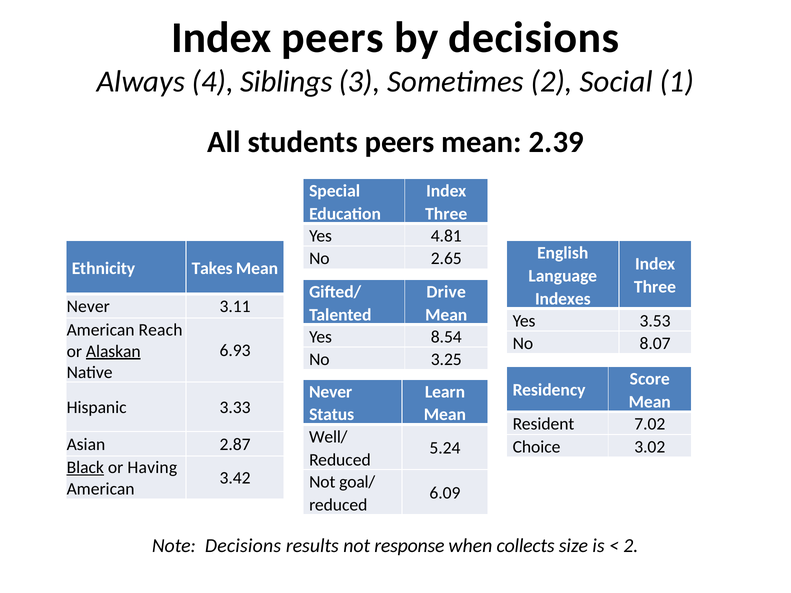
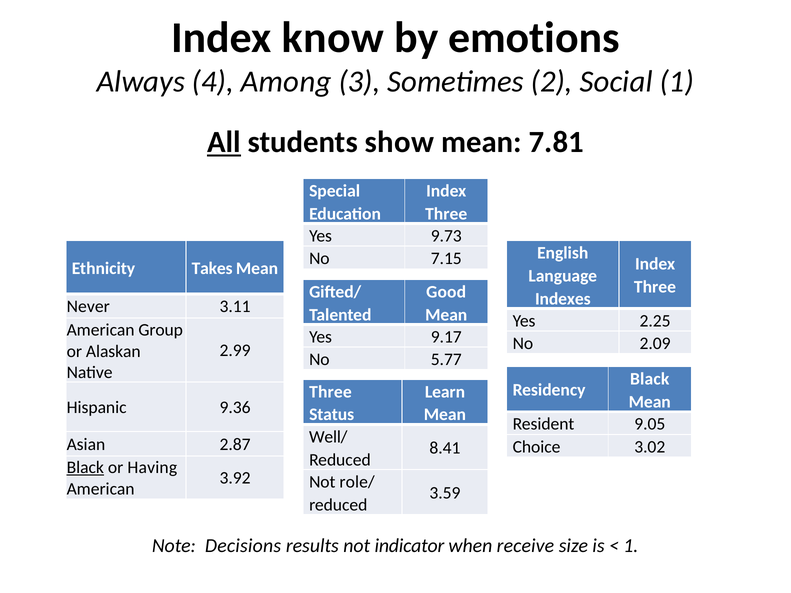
Index peers: peers -> know
by decisions: decisions -> emotions
Siblings: Siblings -> Among
All underline: none -> present
students peers: peers -> show
2.39: 2.39 -> 7.81
4.81: 4.81 -> 9.73
2.65: 2.65 -> 7.15
Drive: Drive -> Good
3.53: 3.53 -> 2.25
Reach: Reach -> Group
8.54: 8.54 -> 9.17
8.07: 8.07 -> 2.09
6.93: 6.93 -> 2.99
Alaskan underline: present -> none
3.25: 3.25 -> 5.77
Score at (650, 379): Score -> Black
Never at (331, 392): Never -> Three
3.33: 3.33 -> 9.36
7.02: 7.02 -> 9.05
5.24: 5.24 -> 8.41
3.42: 3.42 -> 3.92
goal/: goal/ -> role/
6.09: 6.09 -> 3.59
response: response -> indicator
collects: collects -> receive
2 at (631, 546): 2 -> 1
